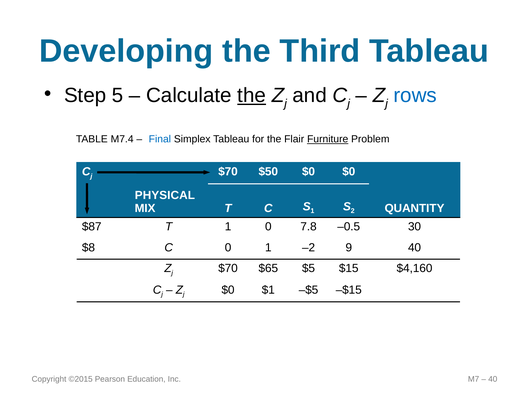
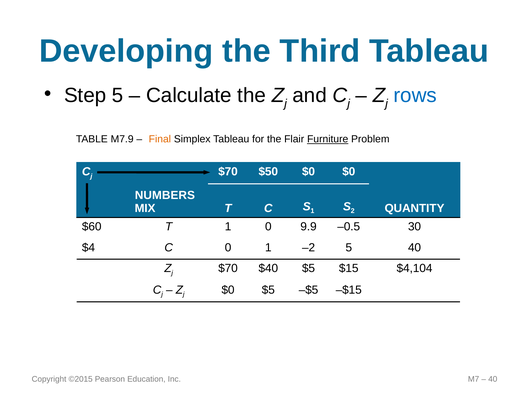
the at (252, 95) underline: present -> none
M7.4: M7.4 -> M7.9
Final colour: blue -> orange
PHYSICAL: PHYSICAL -> NUMBERS
$87: $87 -> $60
7.8: 7.8 -> 9.9
$8: $8 -> $4
–2 9: 9 -> 5
$65: $65 -> $40
$4,160: $4,160 -> $4,104
$0 $1: $1 -> $5
